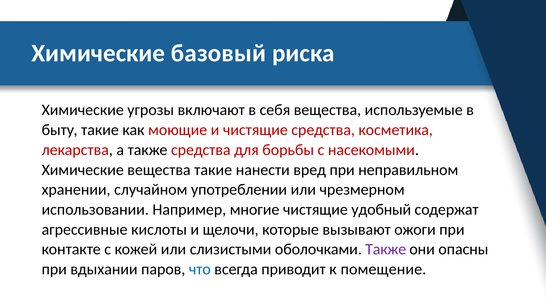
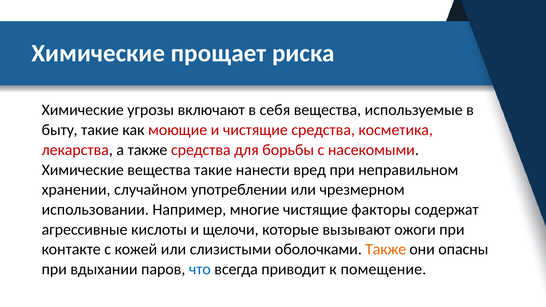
базовый: базовый -> прощает
удобный: удобный -> факторы
Также at (386, 249) colour: purple -> orange
